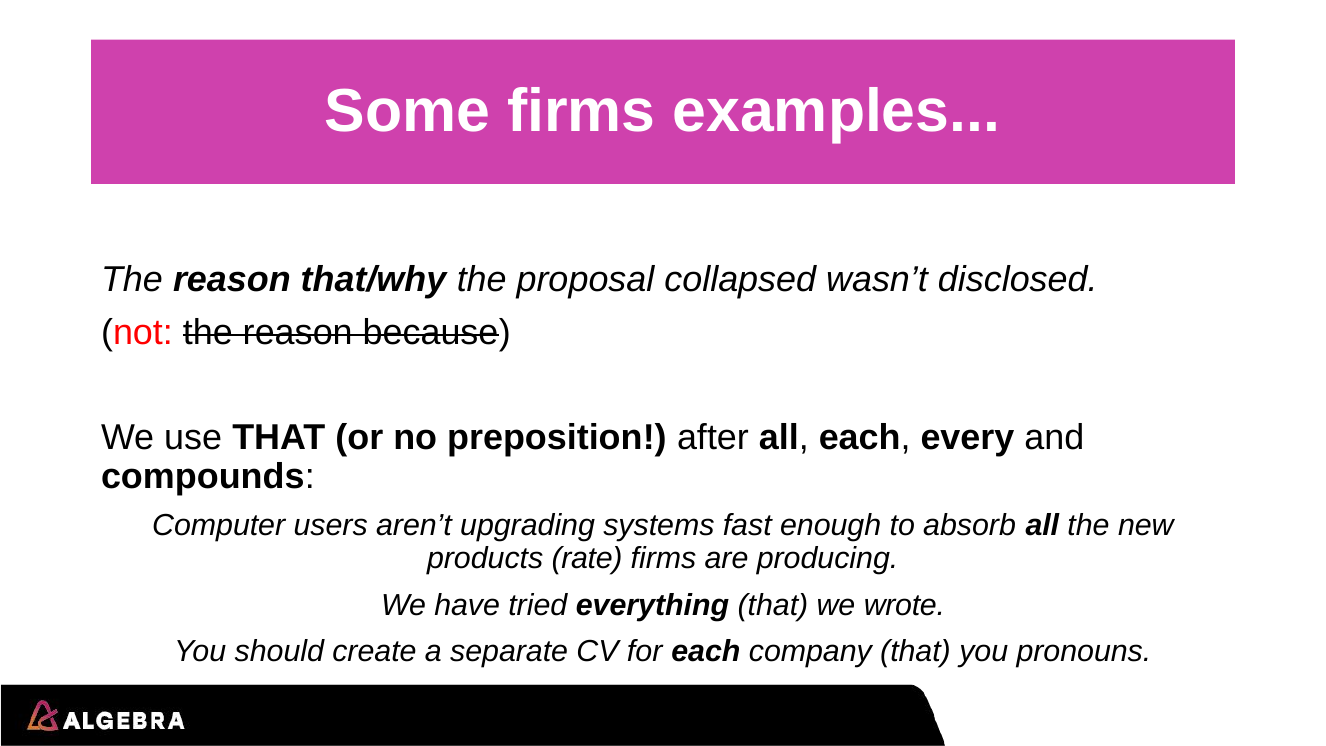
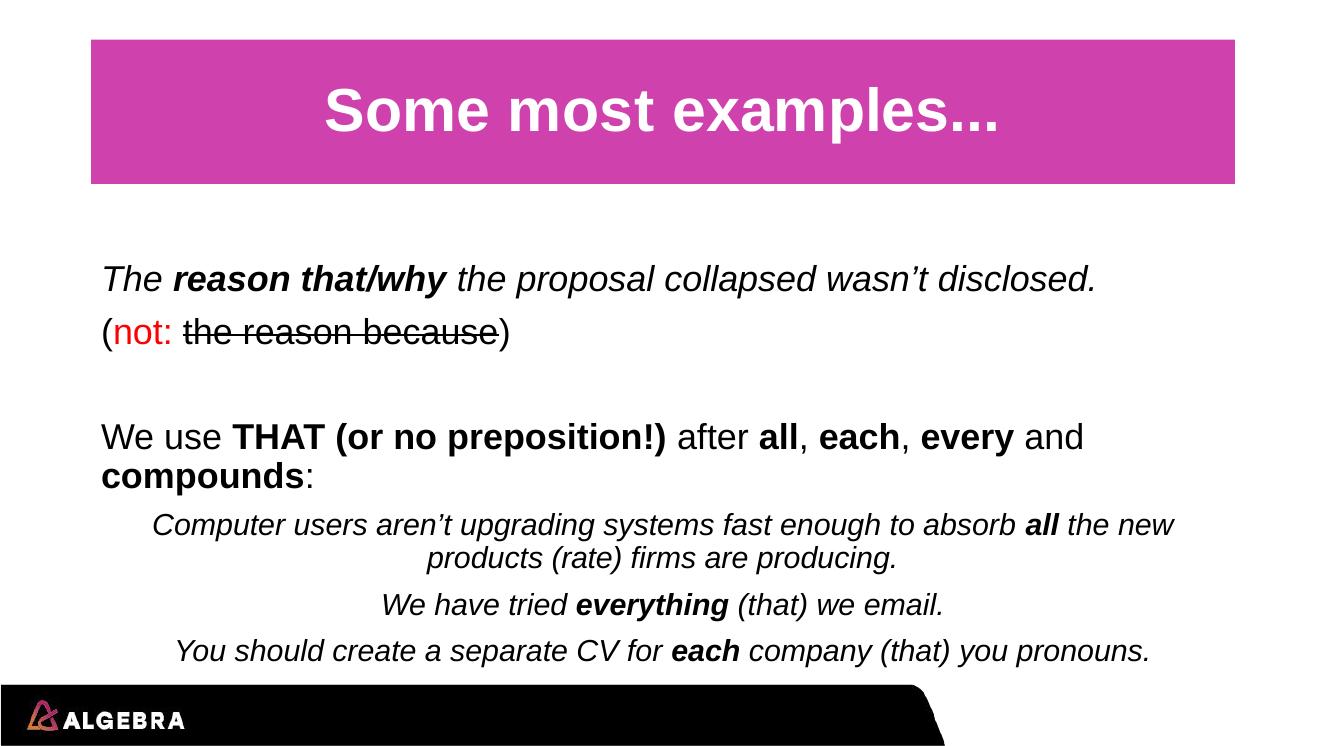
Some firms: firms -> most
wrote: wrote -> email
